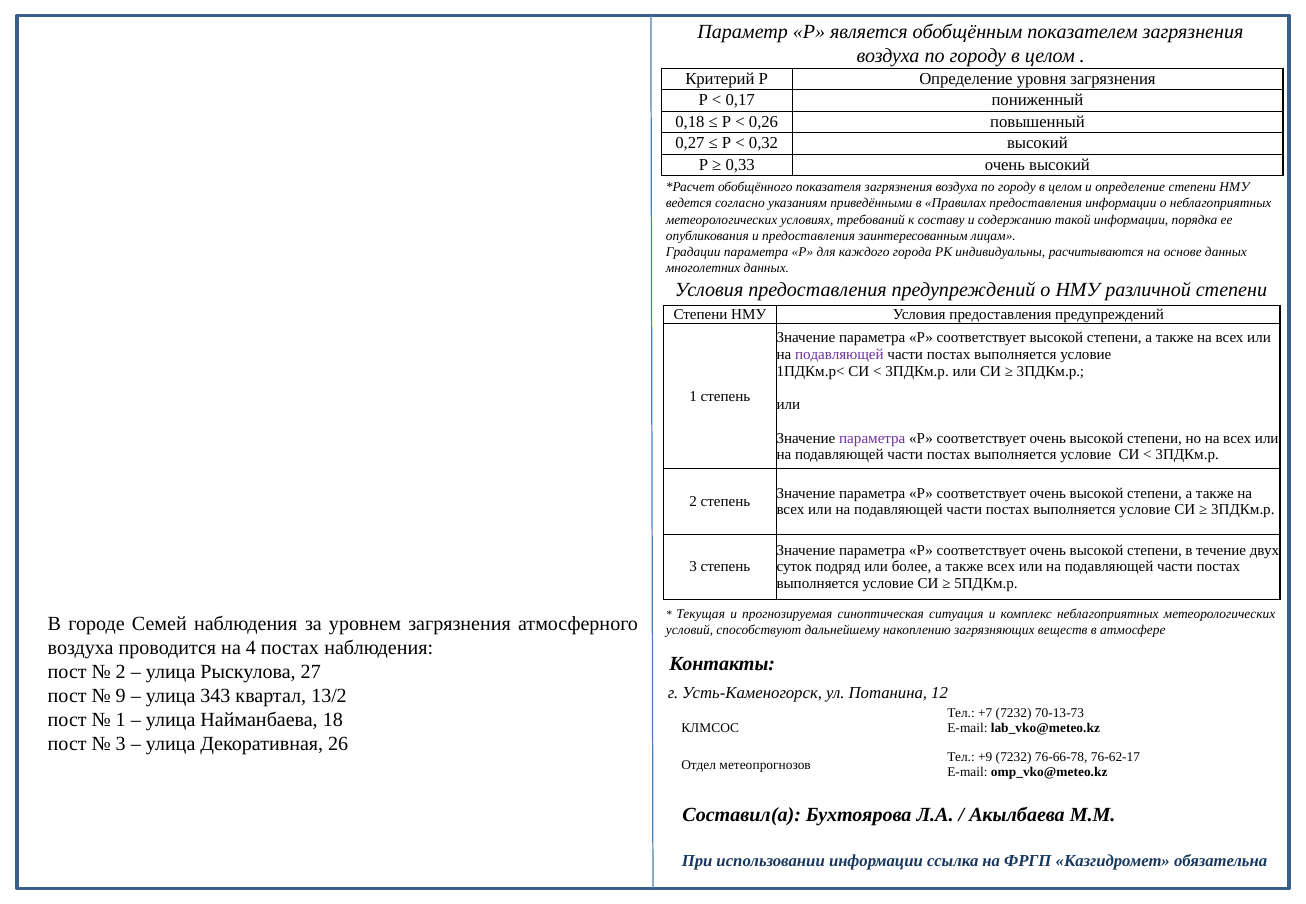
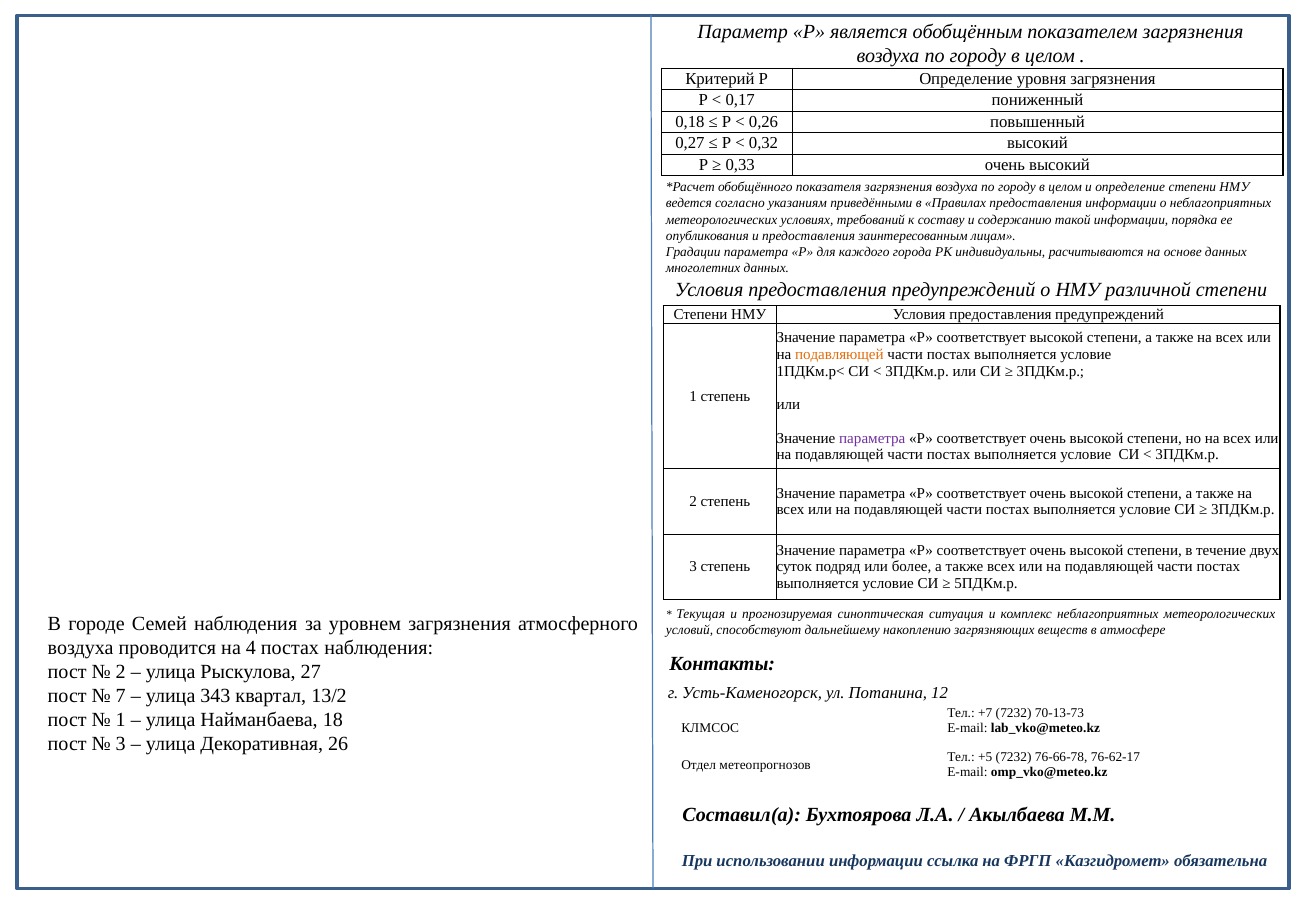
подавляющей at (839, 355) colour: purple -> orange
9: 9 -> 7
+9: +9 -> +5
